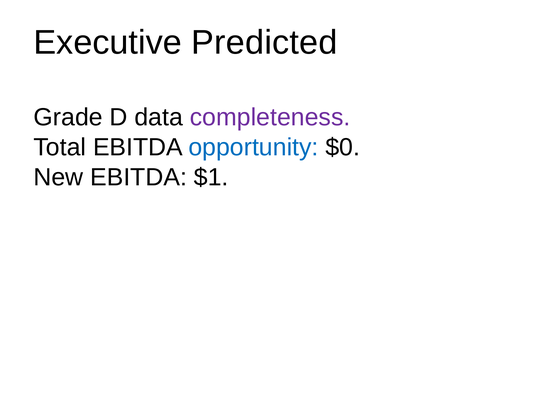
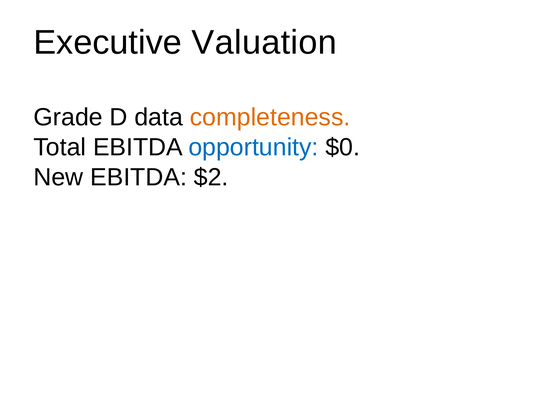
Predicted: Predicted -> Valuation
completeness colour: purple -> orange
$1: $1 -> $2
